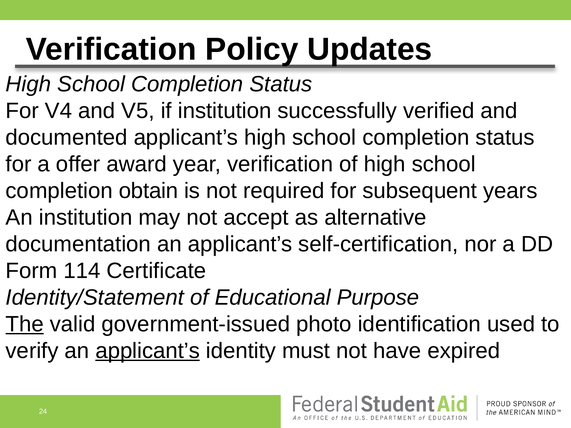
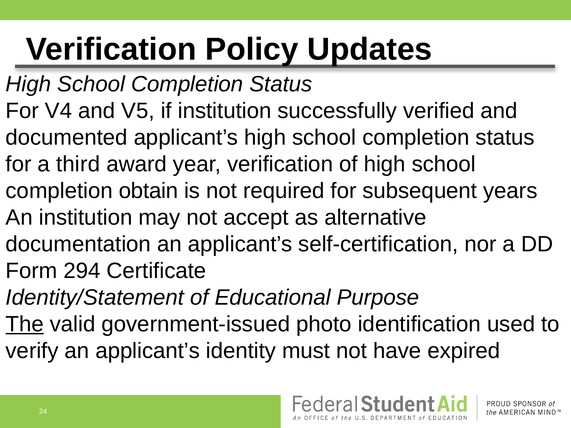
offer: offer -> third
114: 114 -> 294
applicant’s at (148, 351) underline: present -> none
